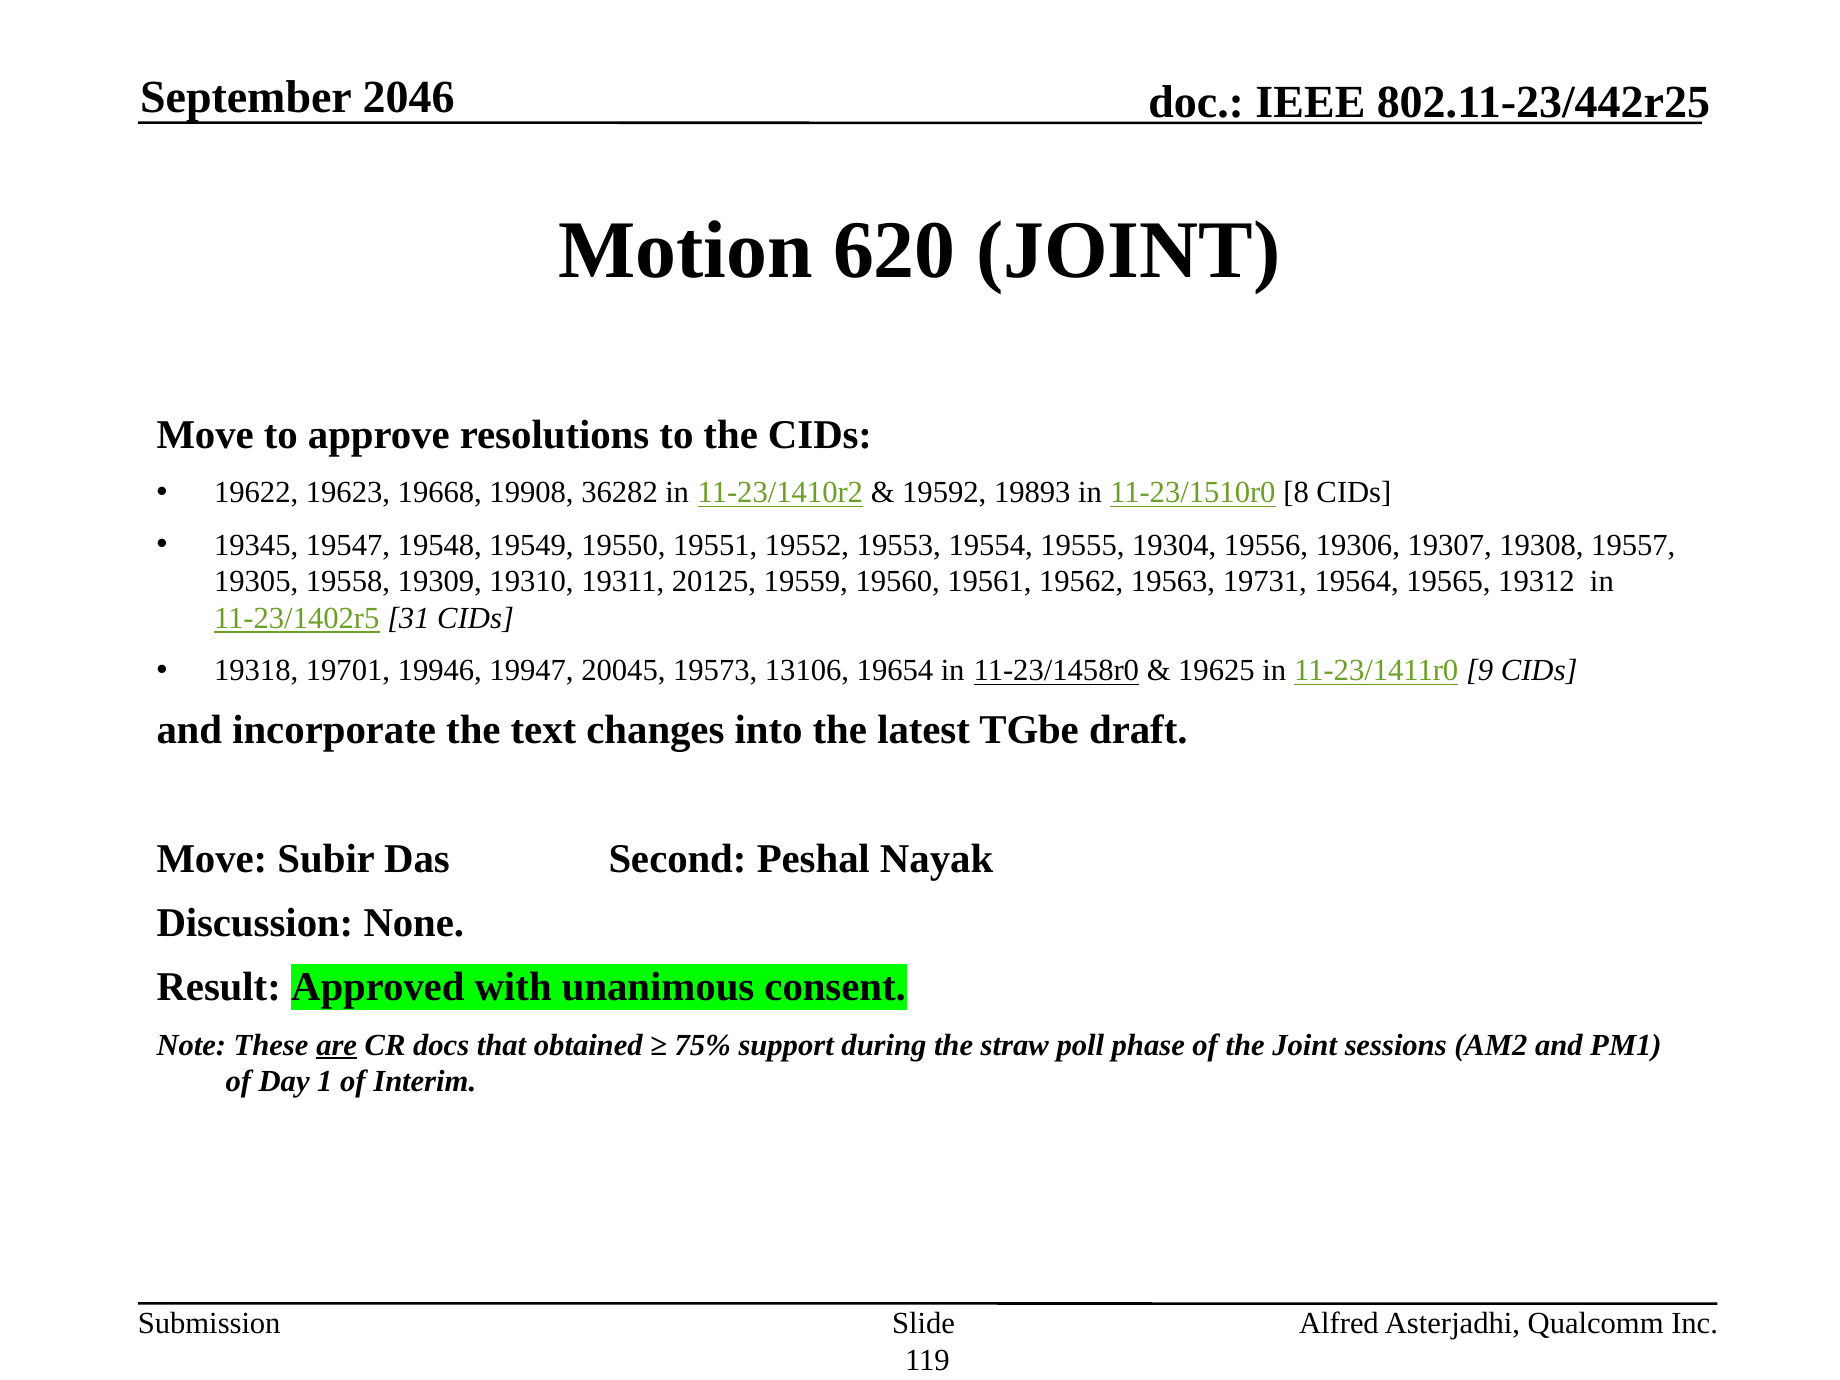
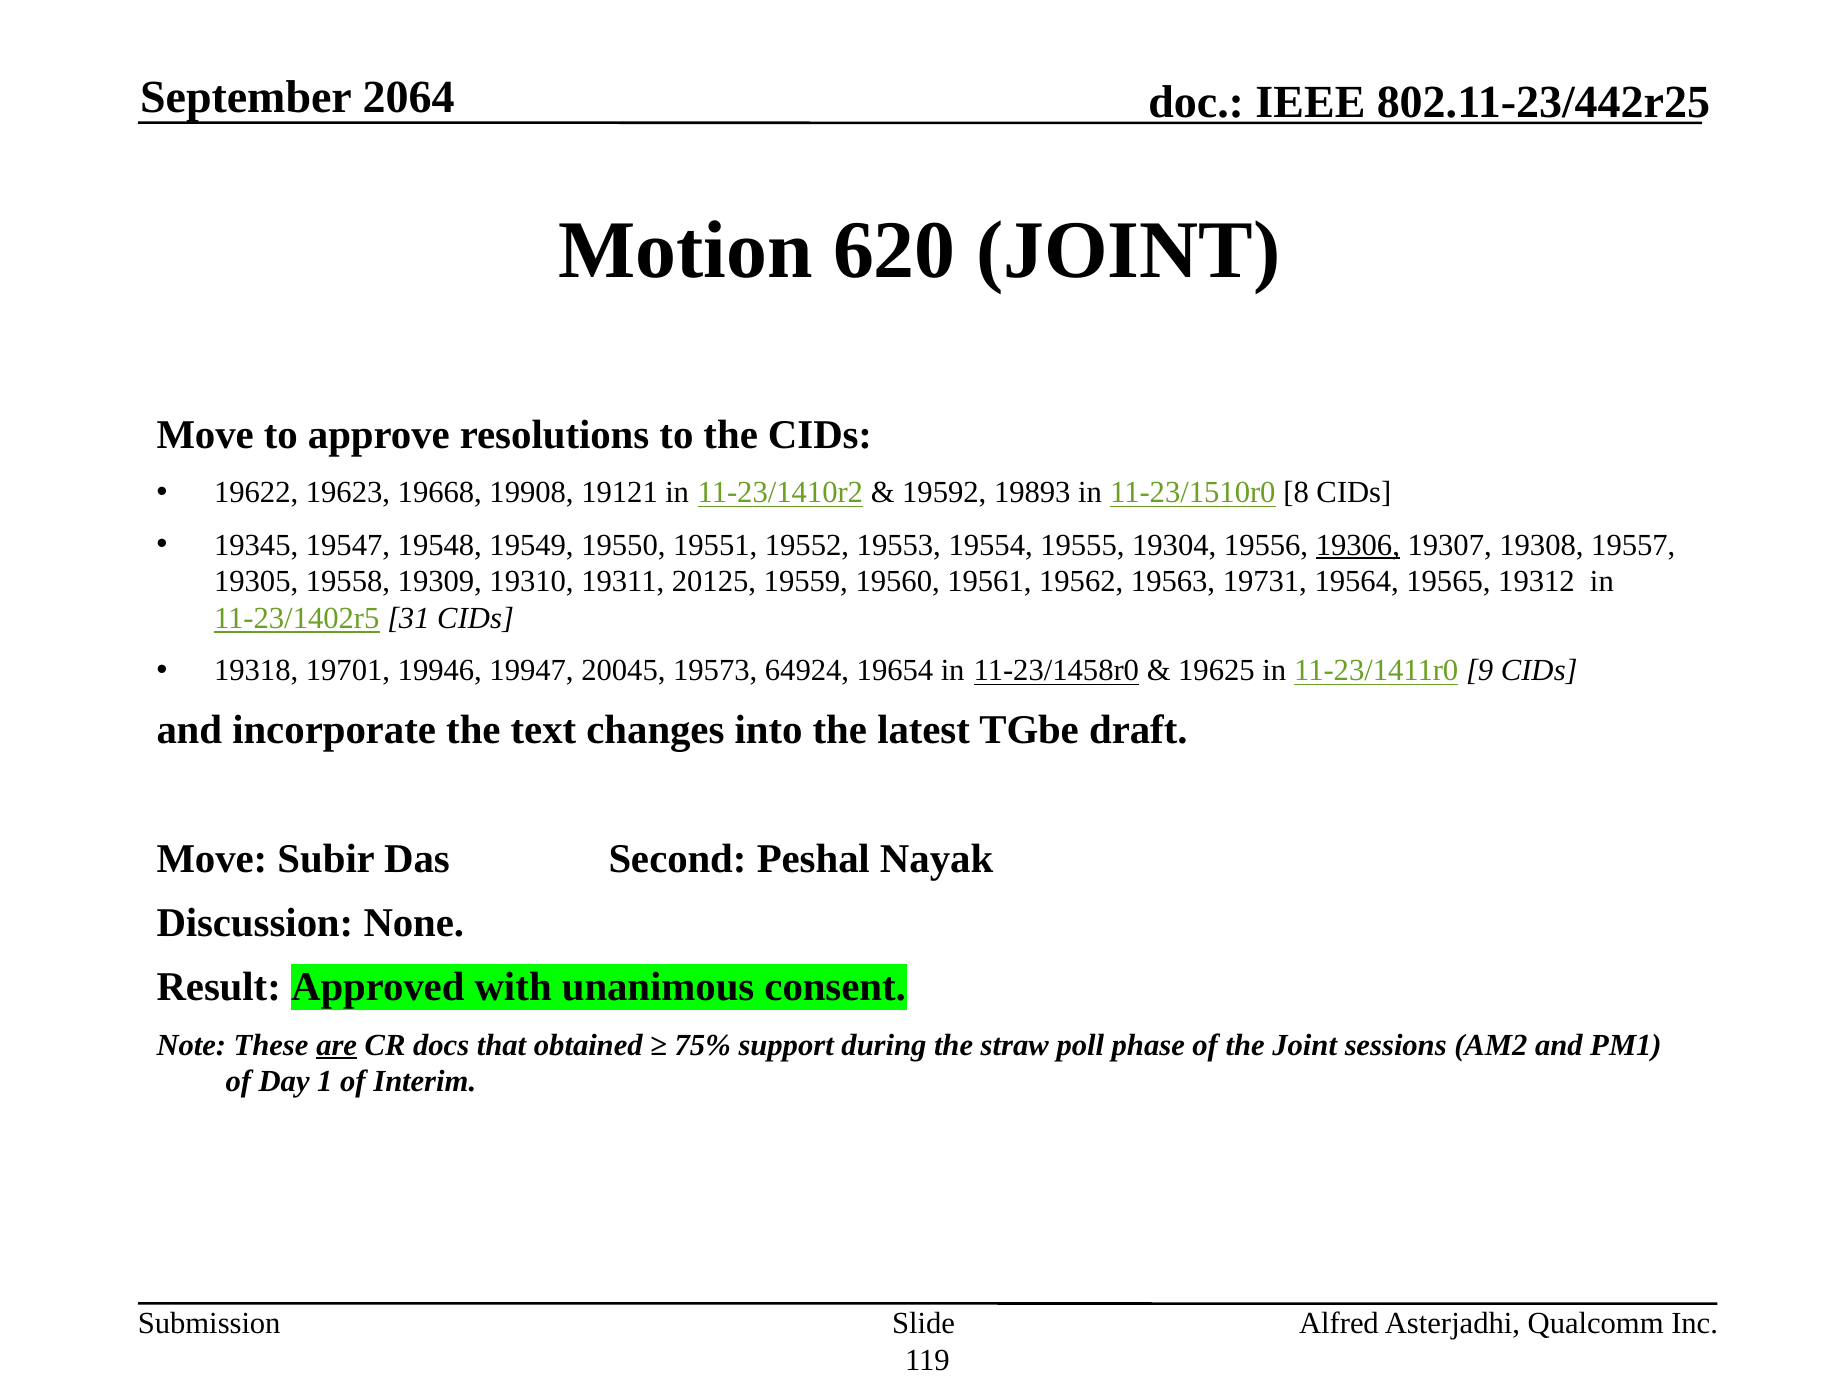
2046: 2046 -> 2064
36282: 36282 -> 19121
19306 underline: none -> present
13106: 13106 -> 64924
